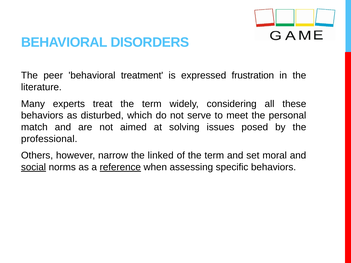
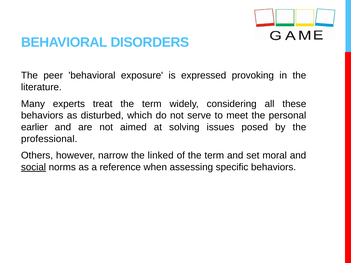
treatment: treatment -> exposure
frustration: frustration -> provoking
match: match -> earlier
reference underline: present -> none
